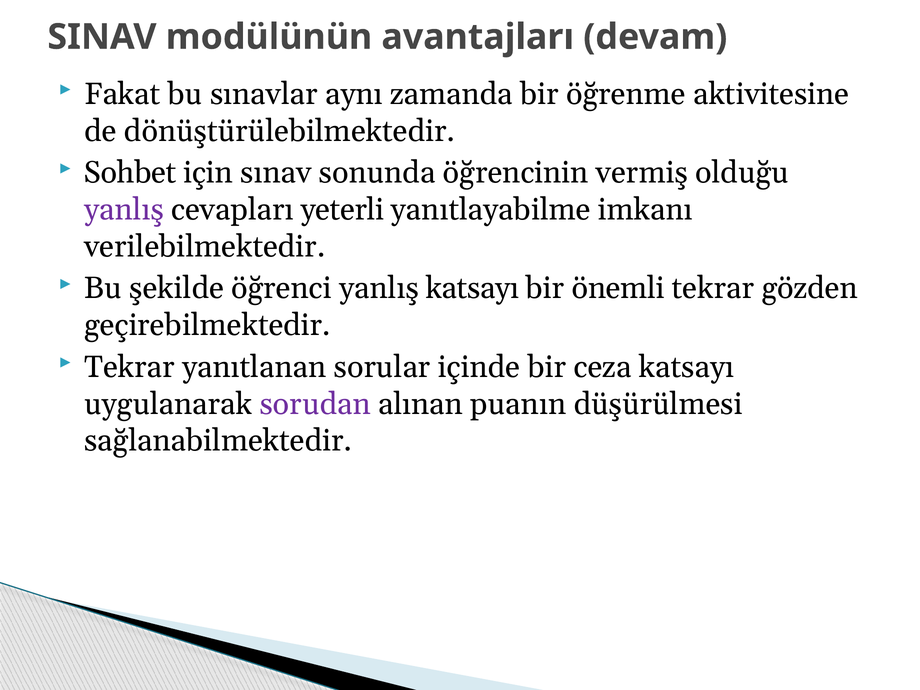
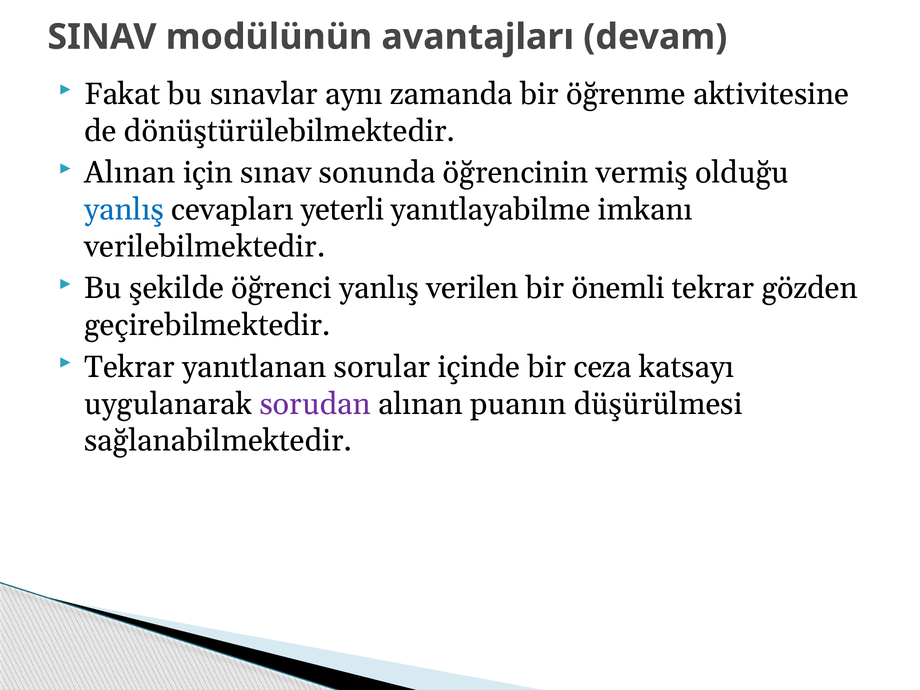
Sohbet at (130, 173): Sohbet -> Alınan
yanlış at (124, 210) colour: purple -> blue
yanlış katsayı: katsayı -> verilen
